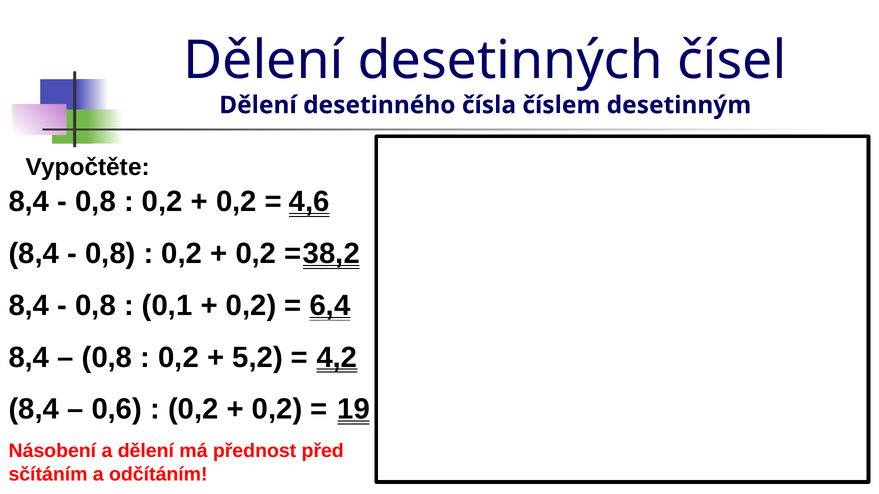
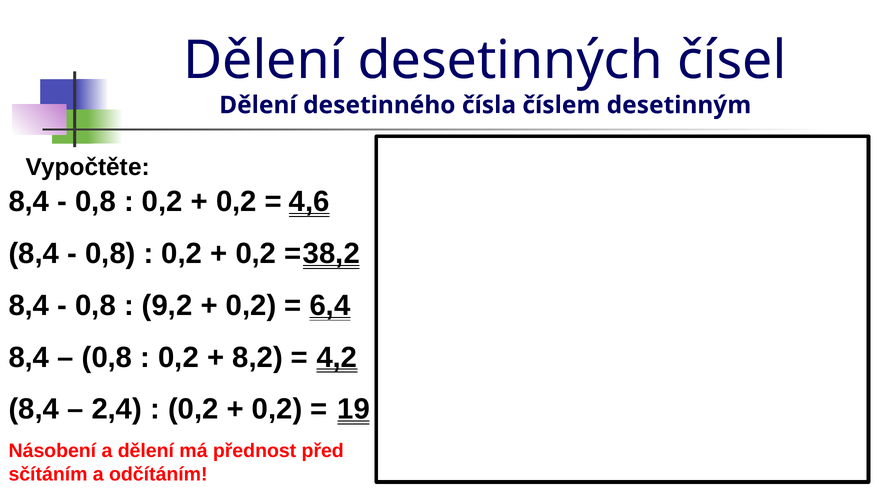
0,1: 0,1 -> 9,2
5,2: 5,2 -> 8,2
0,6: 0,6 -> 2,4
